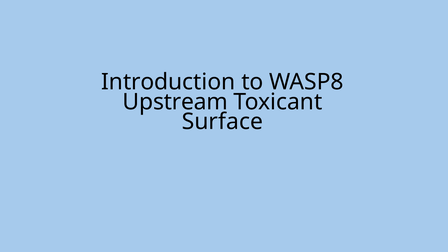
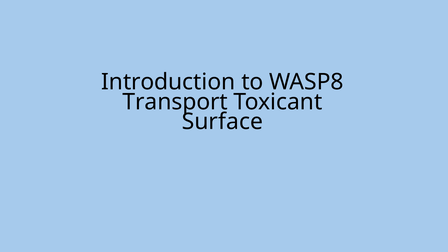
Upstream: Upstream -> Transport
